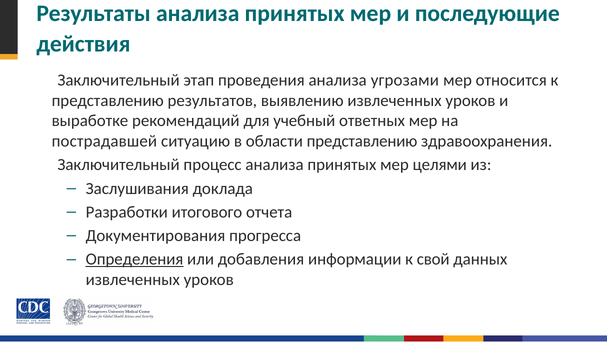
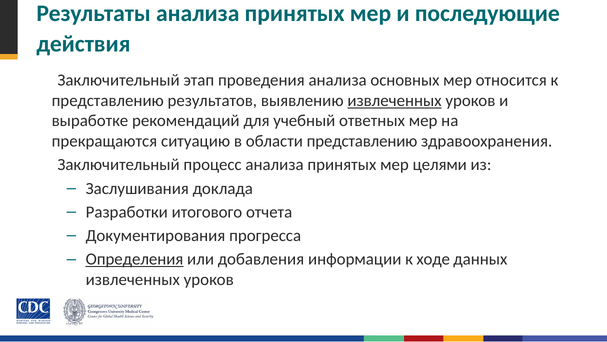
угрозами: угрозами -> основных
извлеченных at (394, 100) underline: none -> present
пострадавшей: пострадавшей -> прекращаются
свой: свой -> ходе
